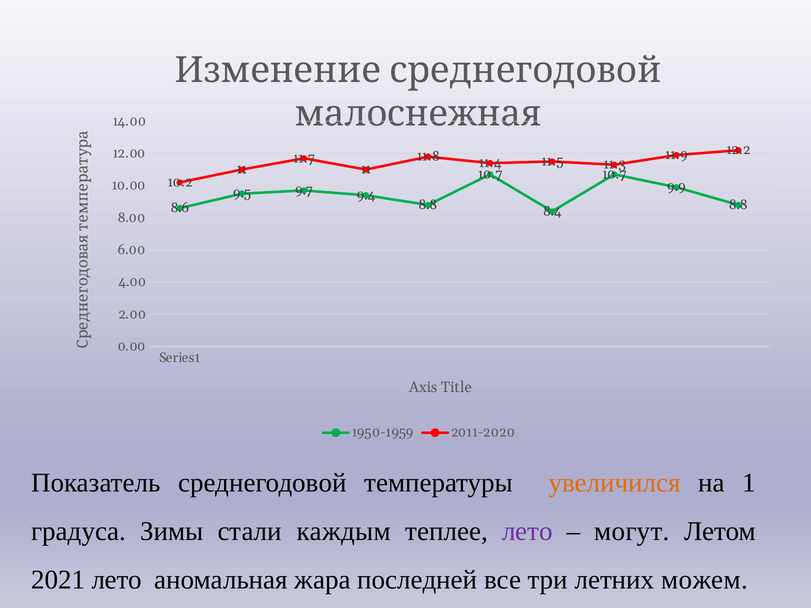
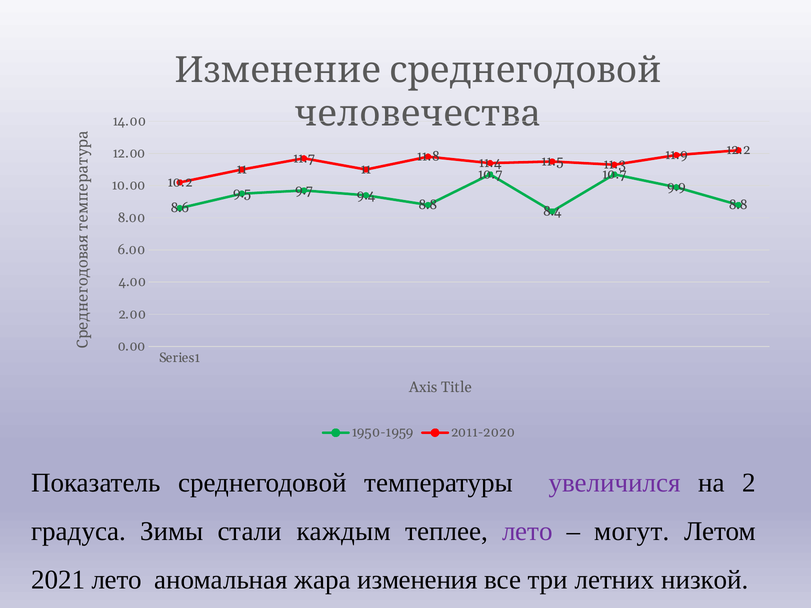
малоснежная: малоснежная -> человечества
увеличился colour: orange -> purple
1: 1 -> 2
последней: последней -> изменения
можем: можем -> низкой
